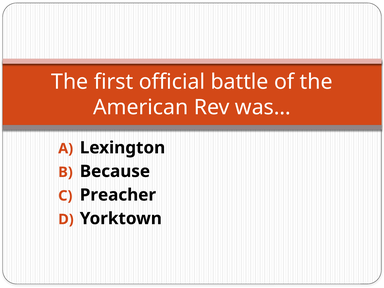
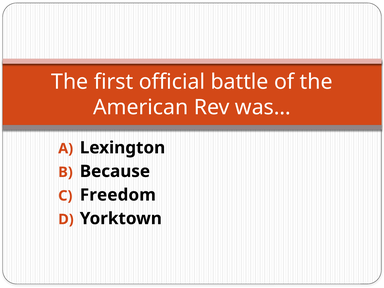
Preacher: Preacher -> Freedom
